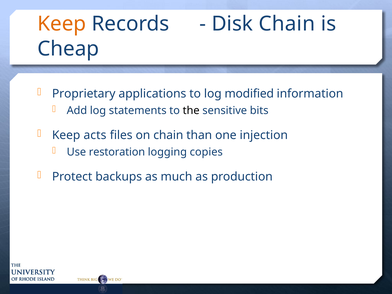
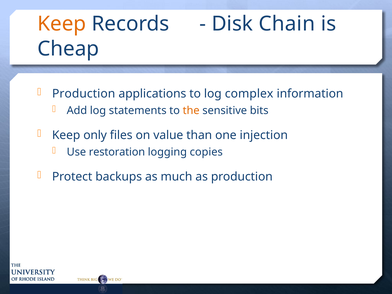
Proprietary at (84, 94): Proprietary -> Production
modified: modified -> complex
the colour: black -> orange
acts: acts -> only
on chain: chain -> value
